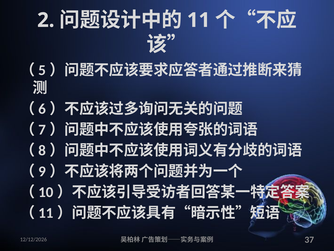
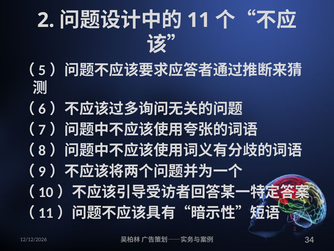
37: 37 -> 34
